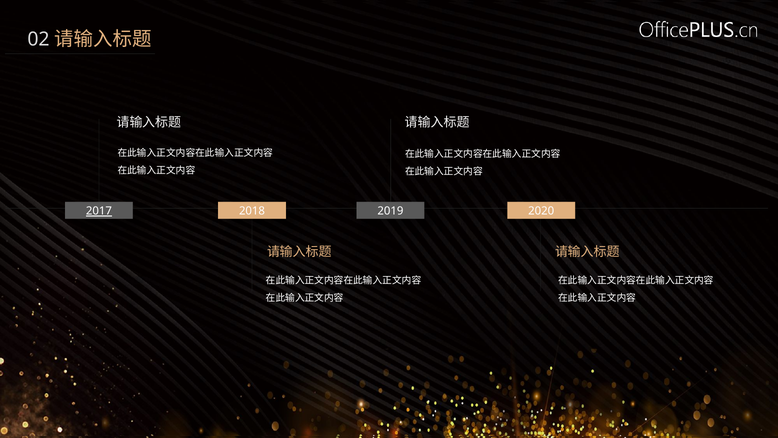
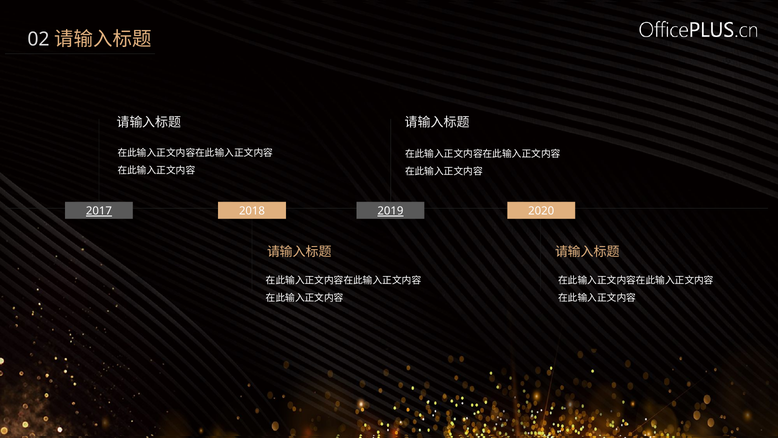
2019 underline: none -> present
